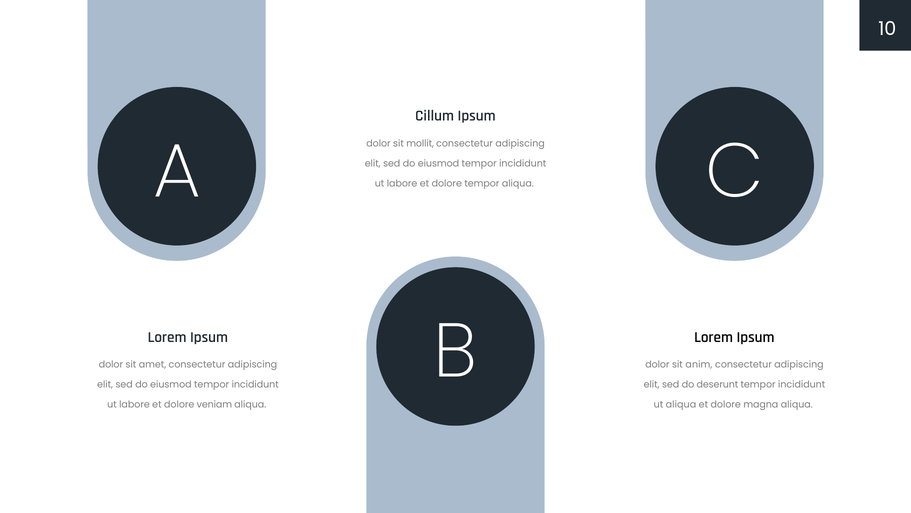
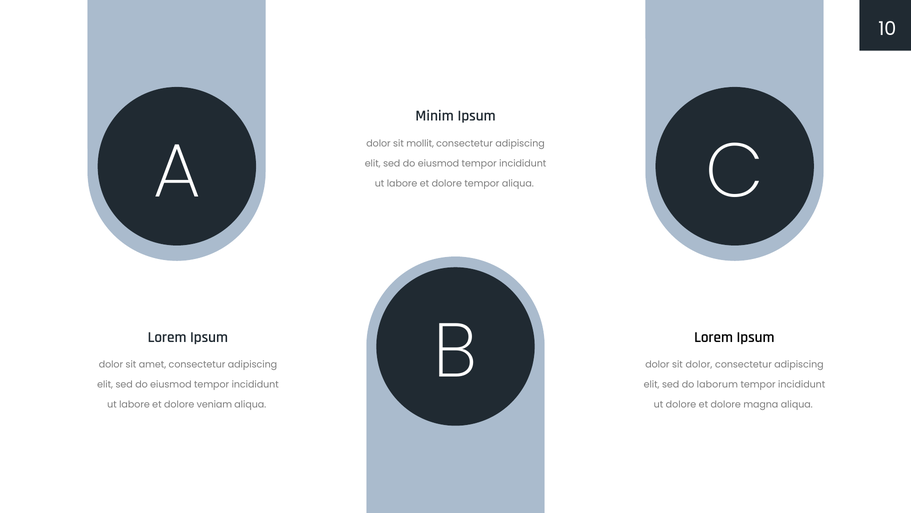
Cillum: Cillum -> Minim
sit anim: anim -> dolor
deserunt: deserunt -> laborum
ut aliqua: aliqua -> dolore
